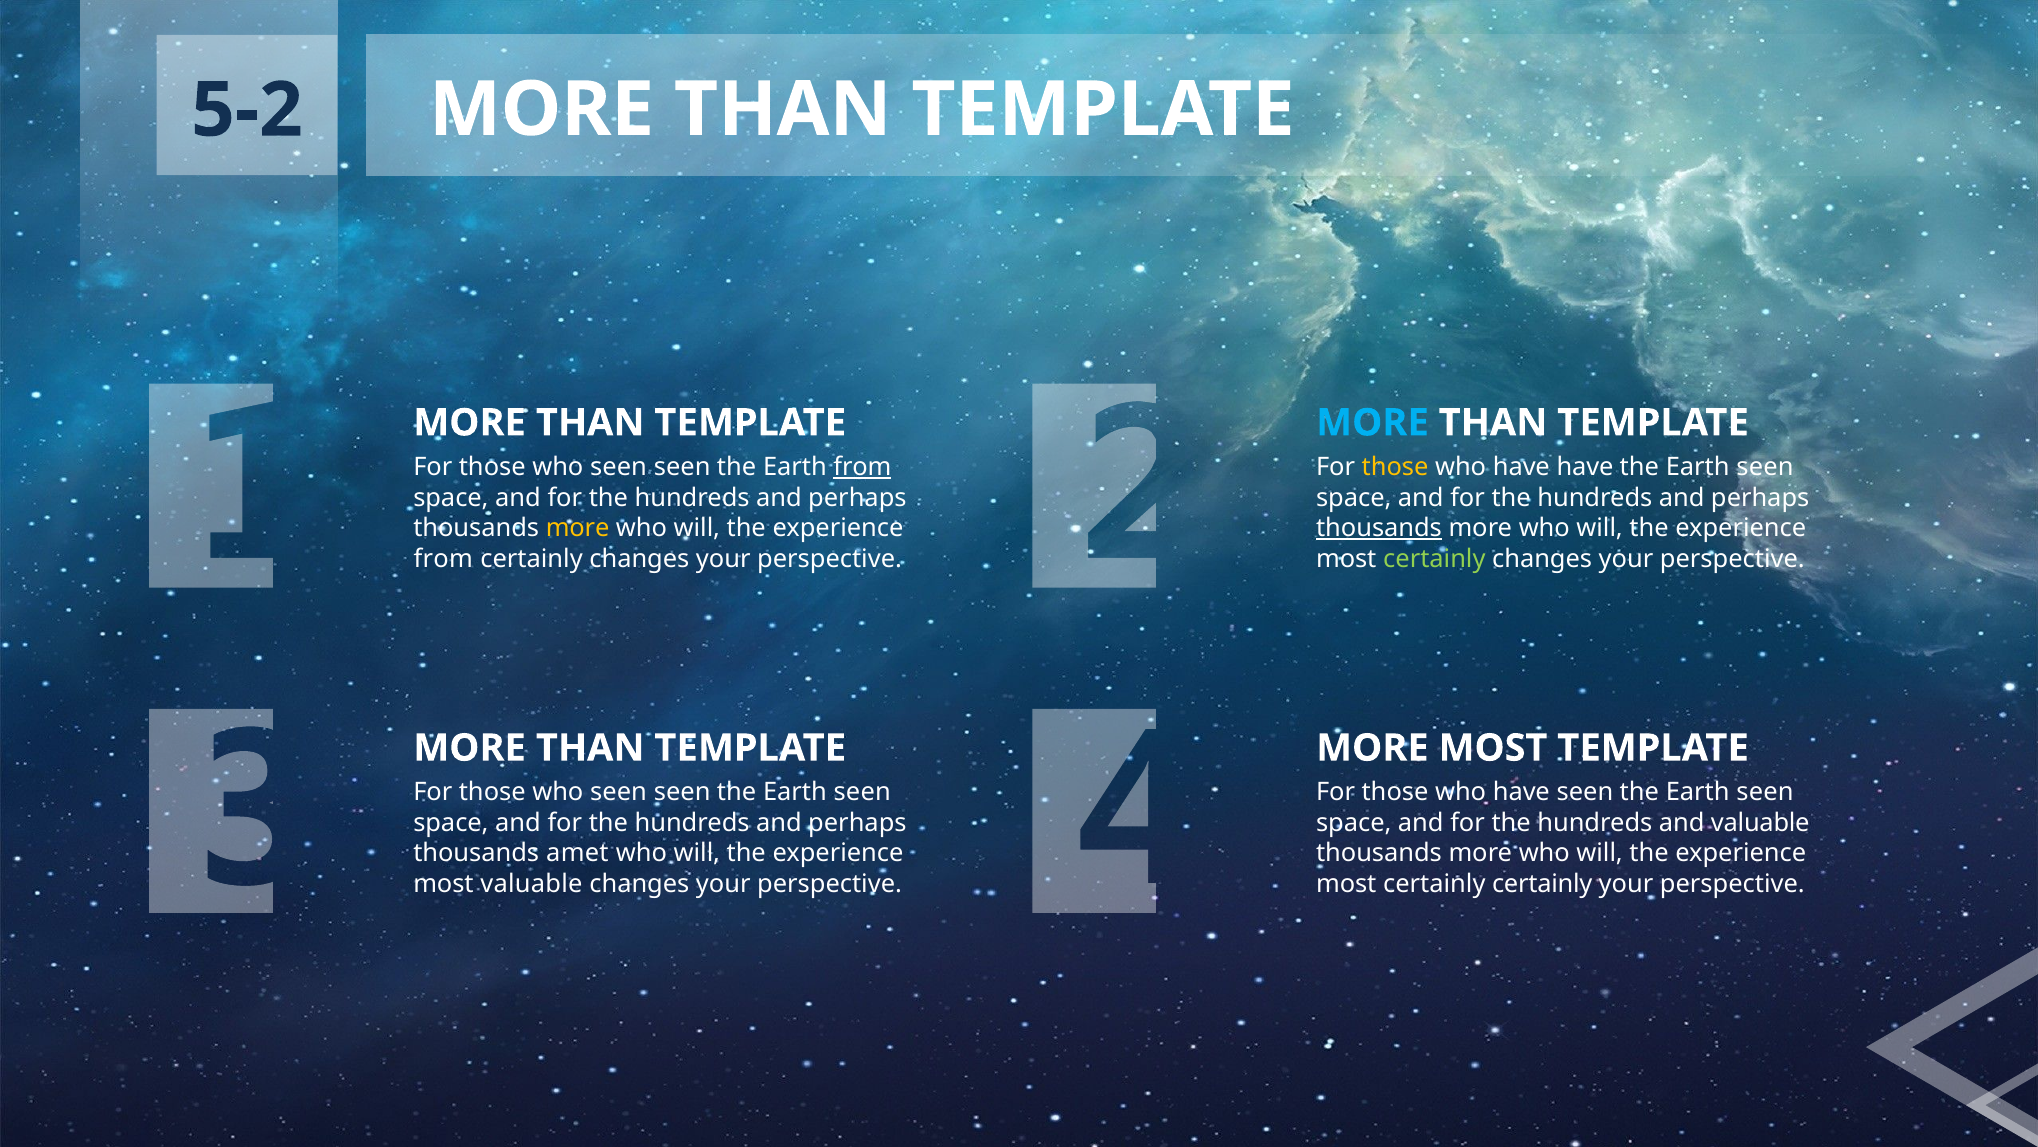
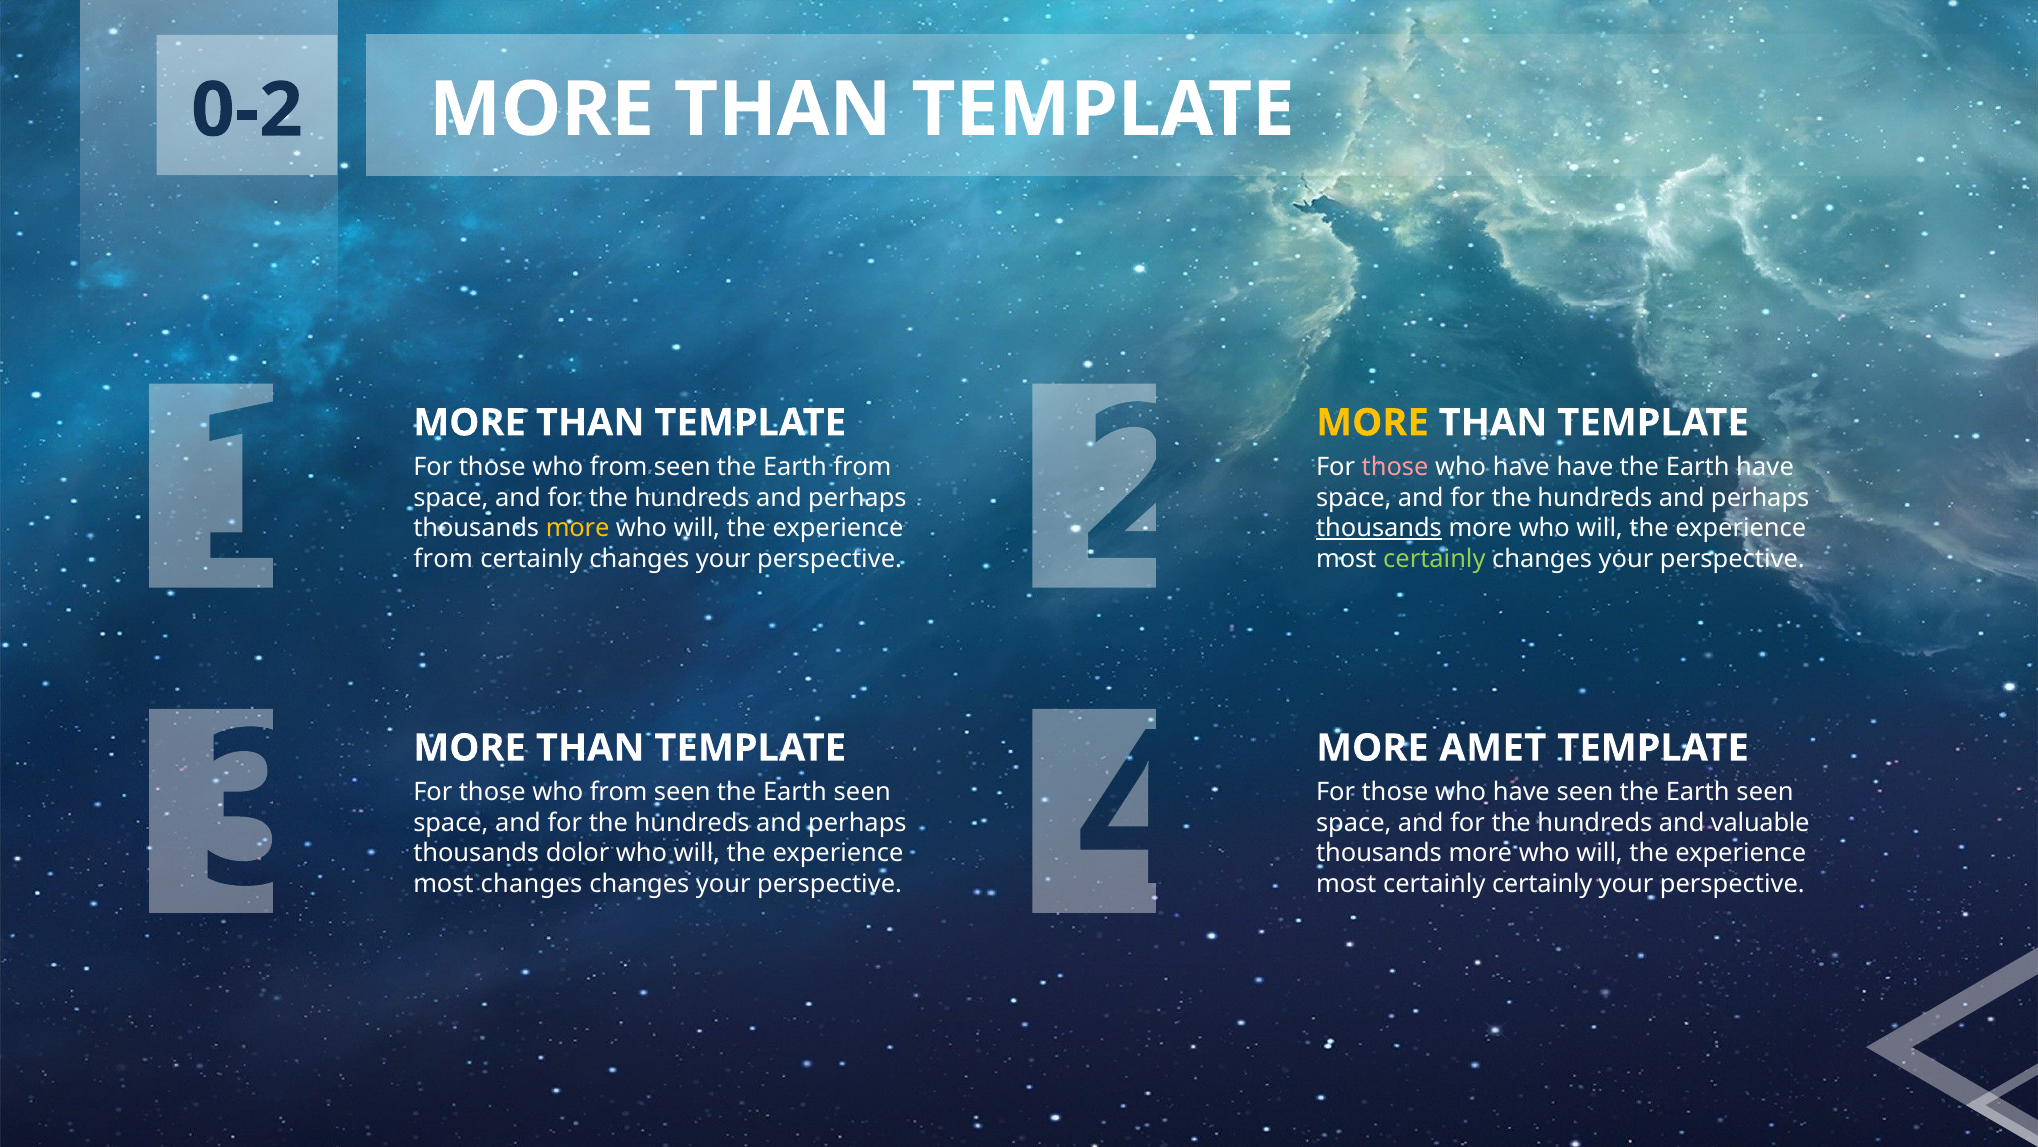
5-2: 5-2 -> 0-2
MORE at (1372, 423) colour: light blue -> yellow
seen at (618, 467): seen -> from
from at (862, 467) underline: present -> none
those at (1395, 467) colour: yellow -> pink
seen at (1765, 467): seen -> have
MORE MOST: MOST -> AMET
seen at (618, 792): seen -> from
amet: amet -> dolor
most valuable: valuable -> changes
